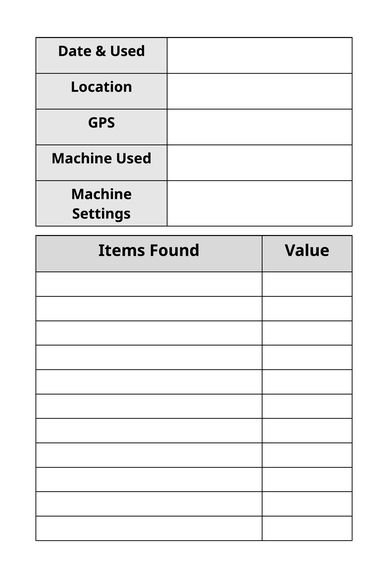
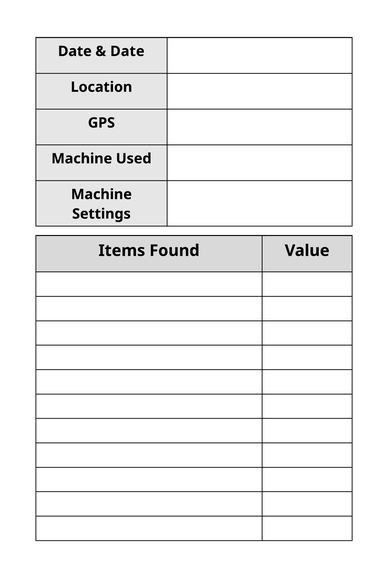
Used at (127, 51): Used -> Date
